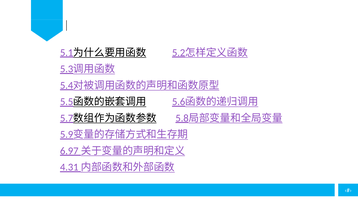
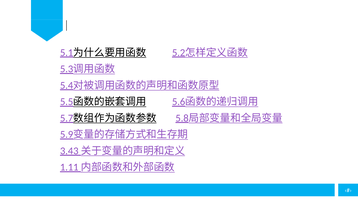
6.97: 6.97 -> 3.43
4.31: 4.31 -> 1.11
